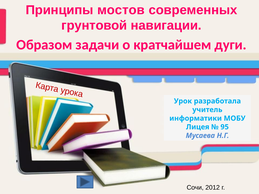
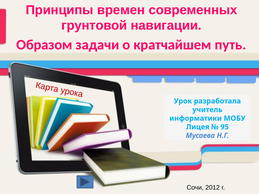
мостов: мостов -> времен
дуги: дуги -> путь
